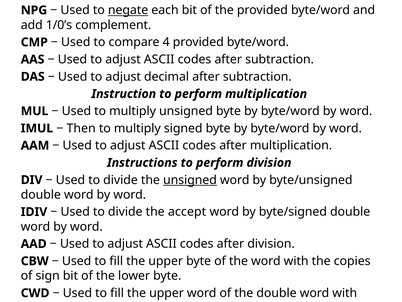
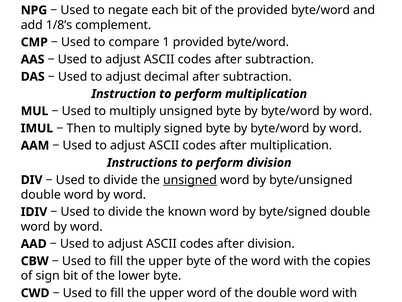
negate underline: present -> none
1/0’s: 1/0’s -> 1/8’s
4: 4 -> 1
accept: accept -> known
